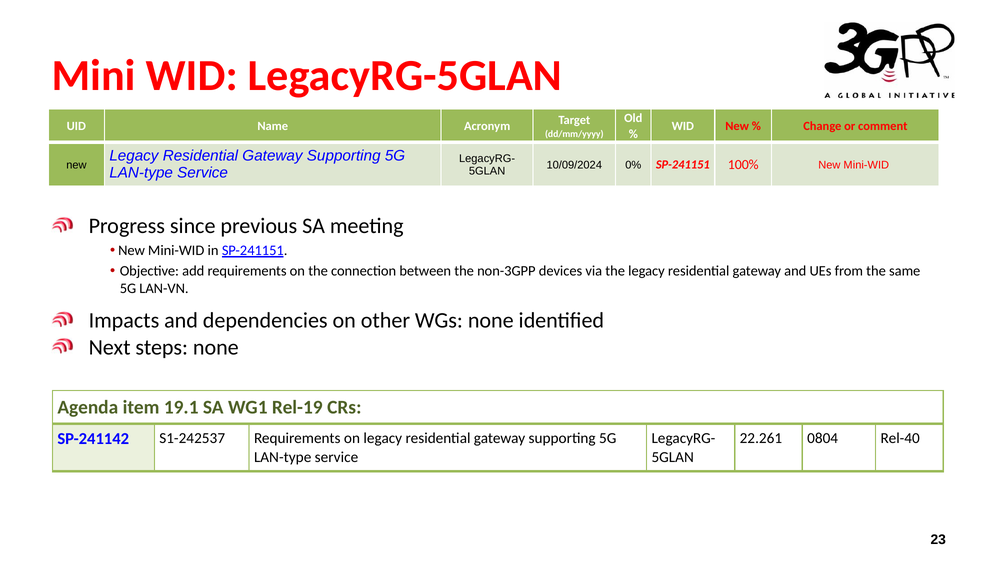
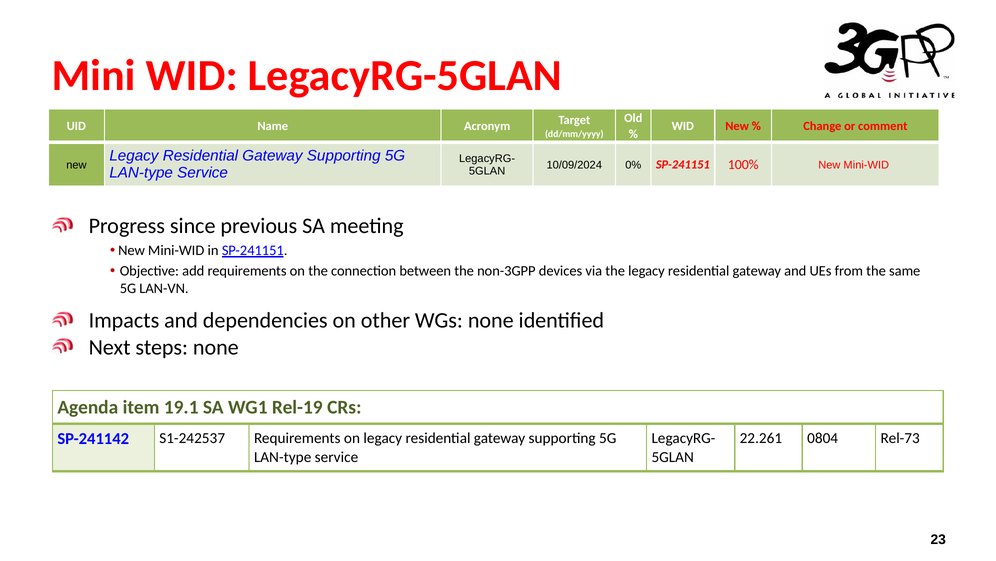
Rel-40: Rel-40 -> Rel-73
